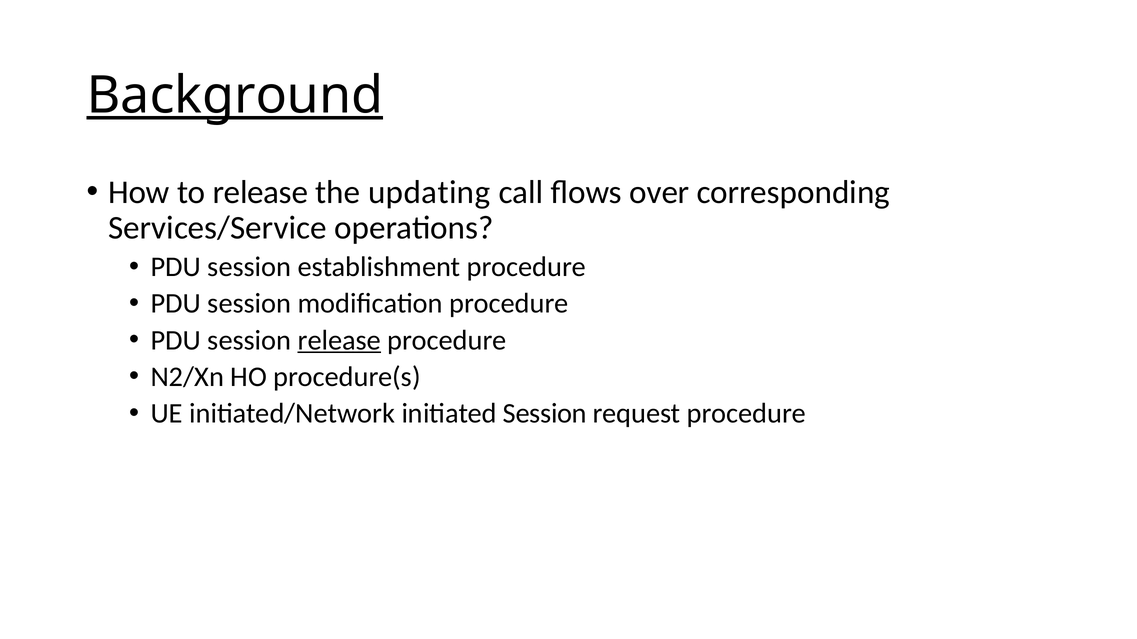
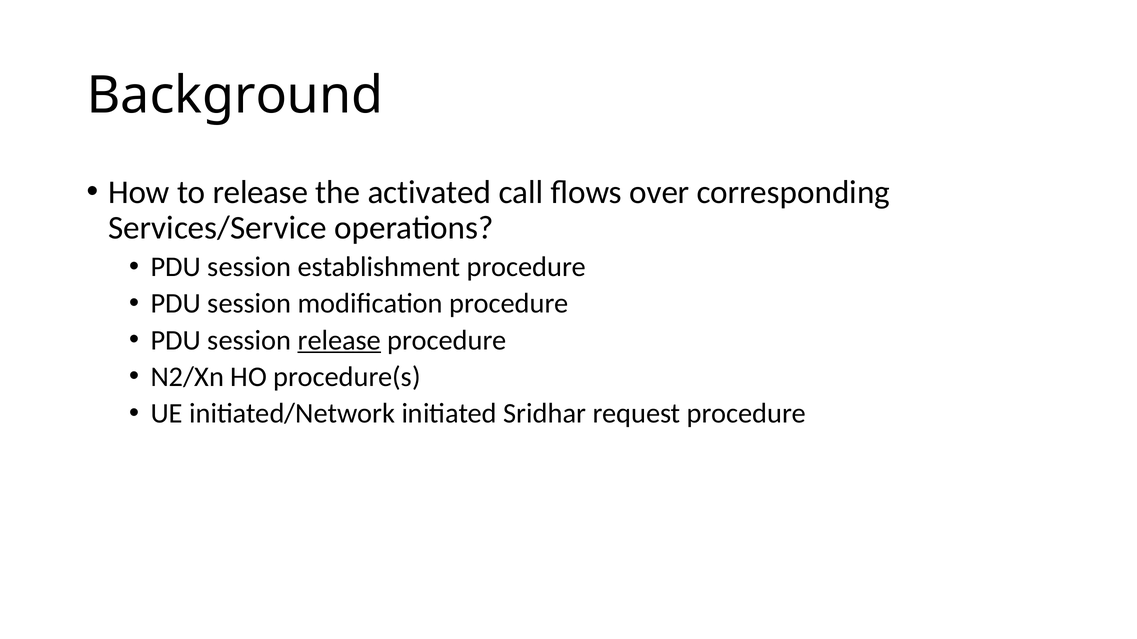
Background underline: present -> none
updating: updating -> activated
initiated Session: Session -> Sridhar
